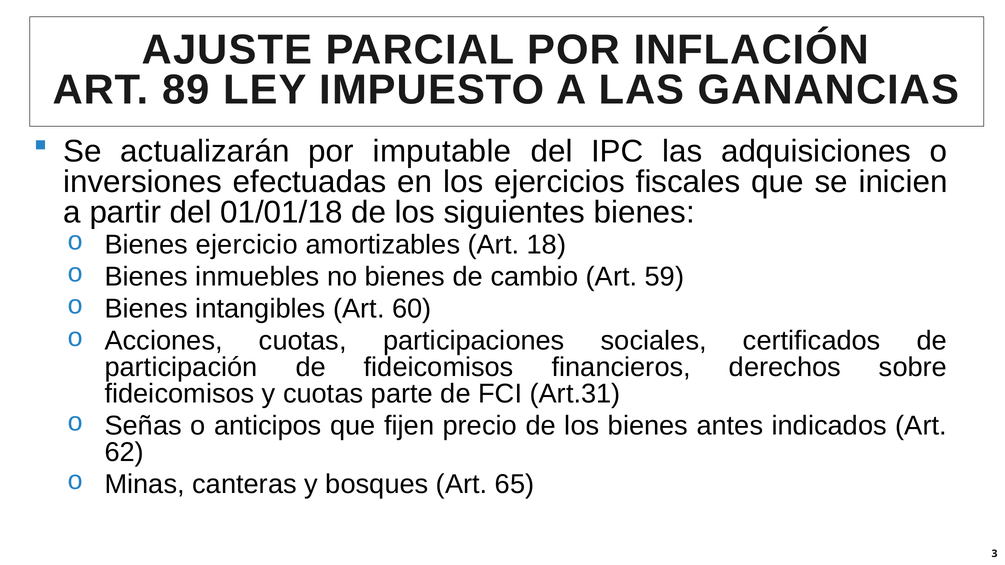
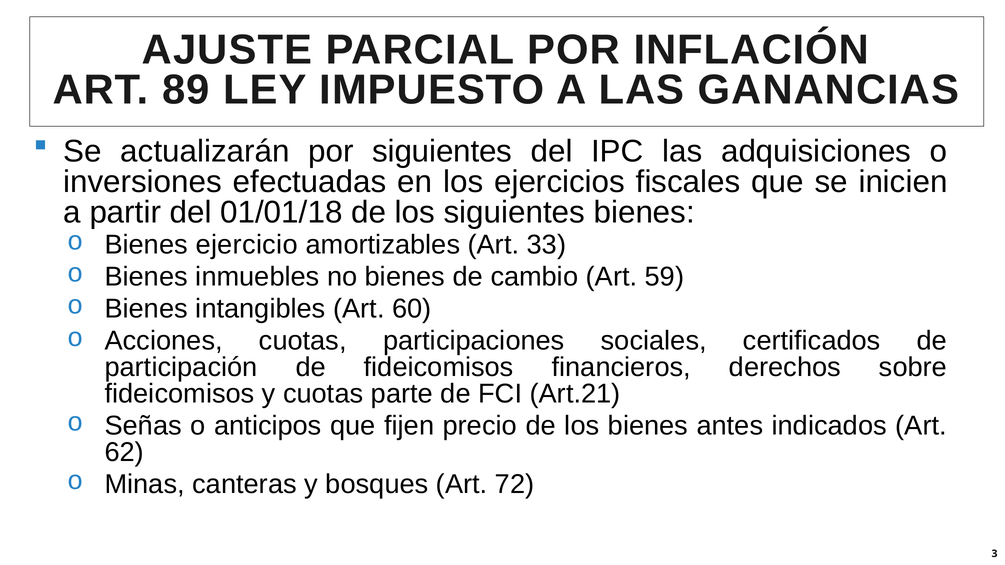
por imputable: imputable -> siguientes
18: 18 -> 33
Art.31: Art.31 -> Art.21
65: 65 -> 72
